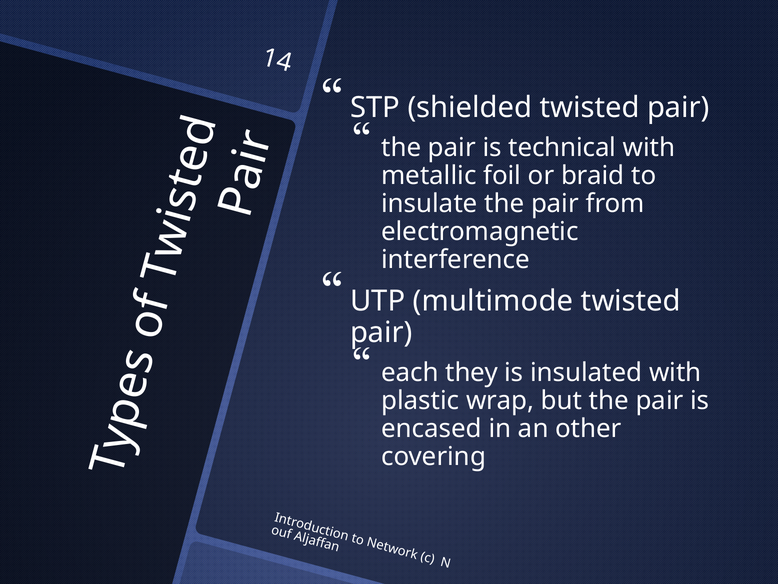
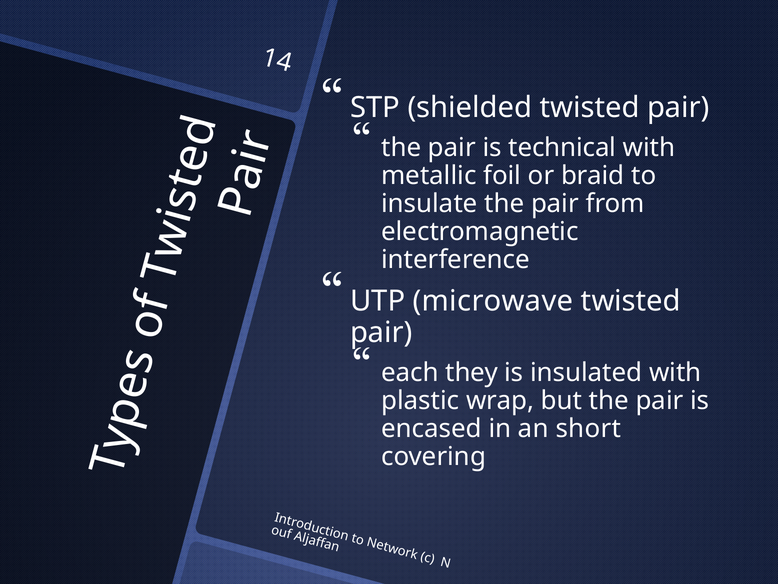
multimode: multimode -> microwave
other: other -> short
